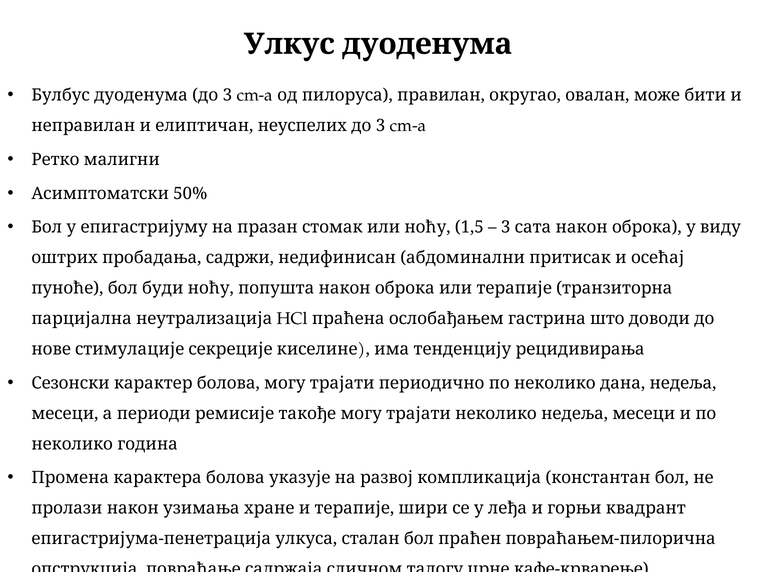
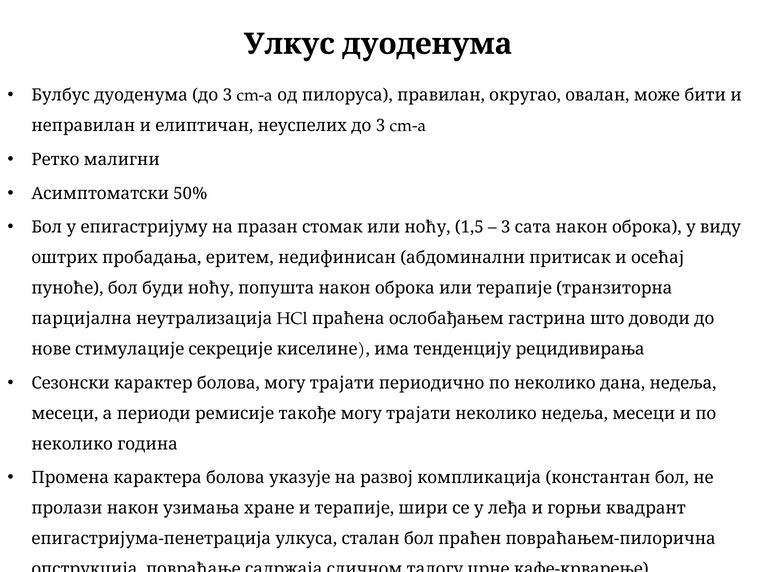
садржи: садржи -> еритем
